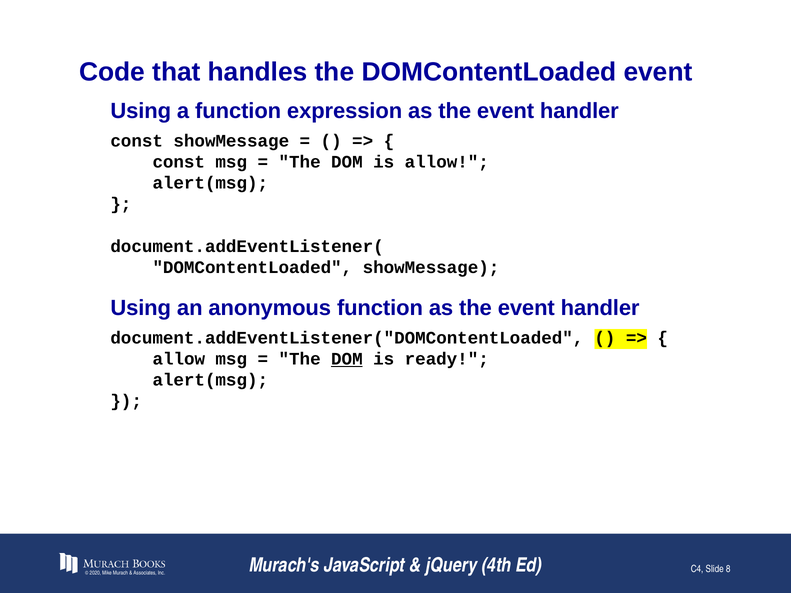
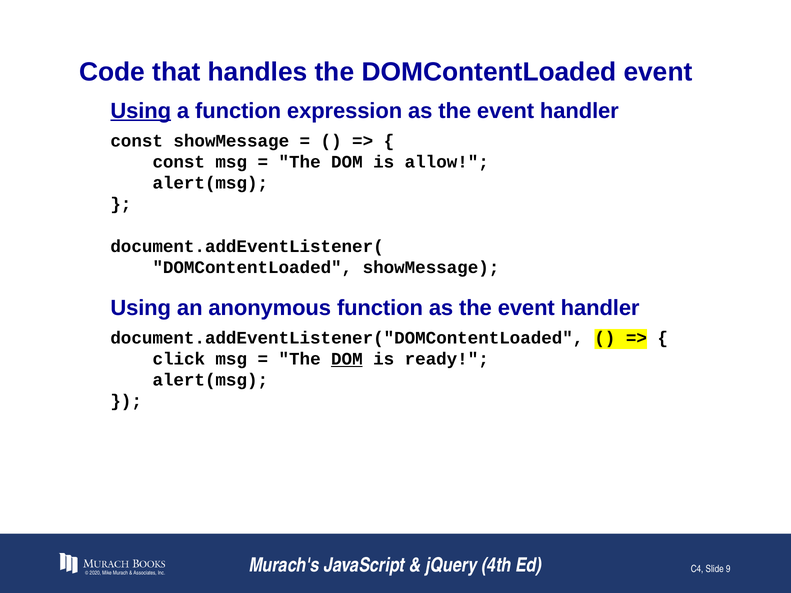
Using at (141, 111) underline: none -> present
allow at (179, 359): allow -> click
8: 8 -> 9
